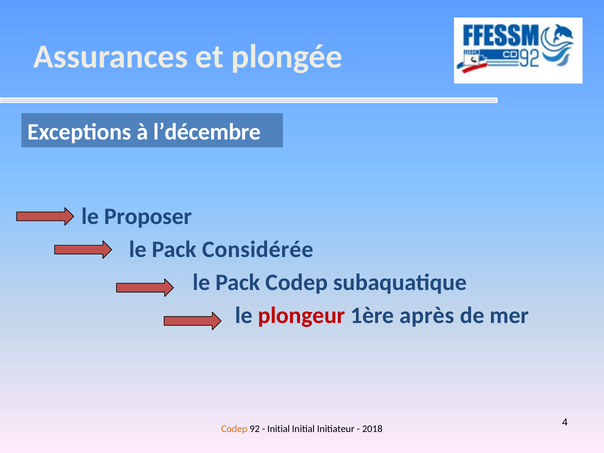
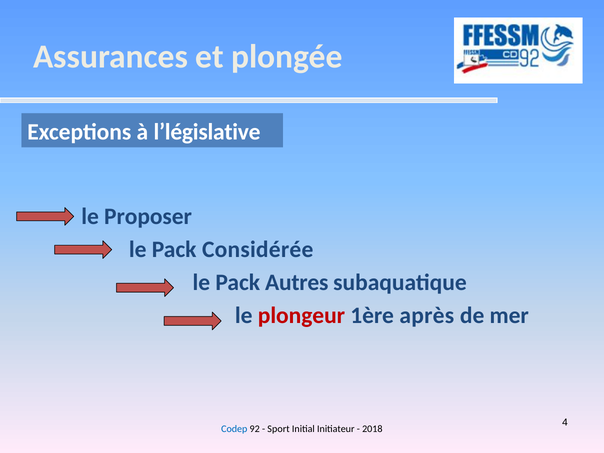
l’décembre: l’décembre -> l’législative
Pack Codep: Codep -> Autres
Codep at (234, 429) colour: orange -> blue
Initial at (279, 429): Initial -> Sport
